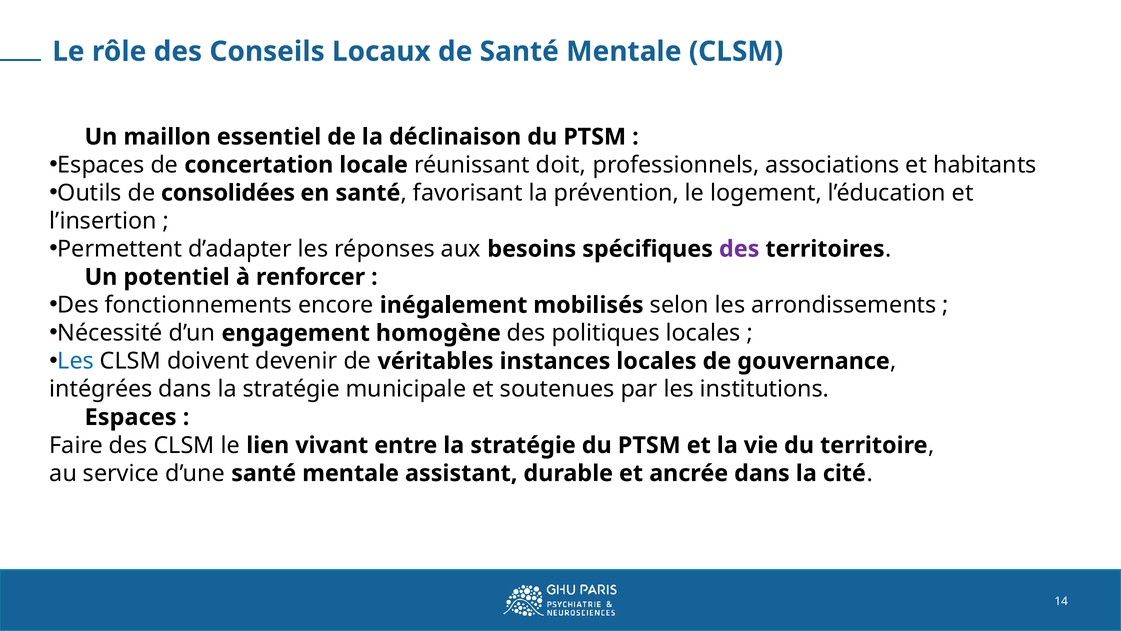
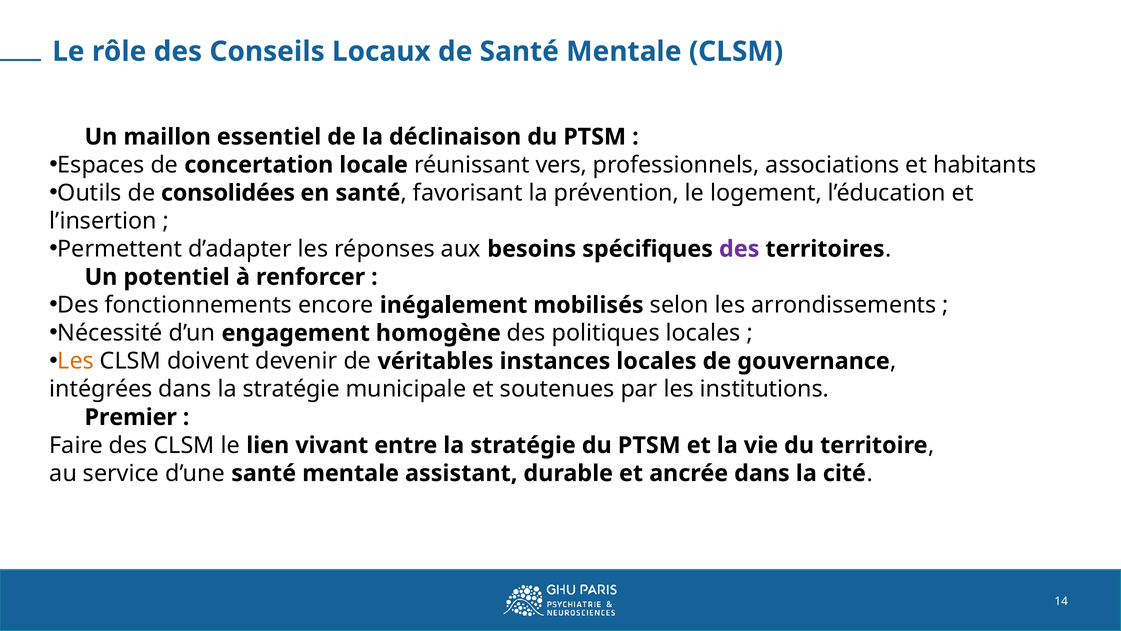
doit: doit -> vers
Les at (76, 361) colour: blue -> orange
Espaces at (131, 417): Espaces -> Premier
